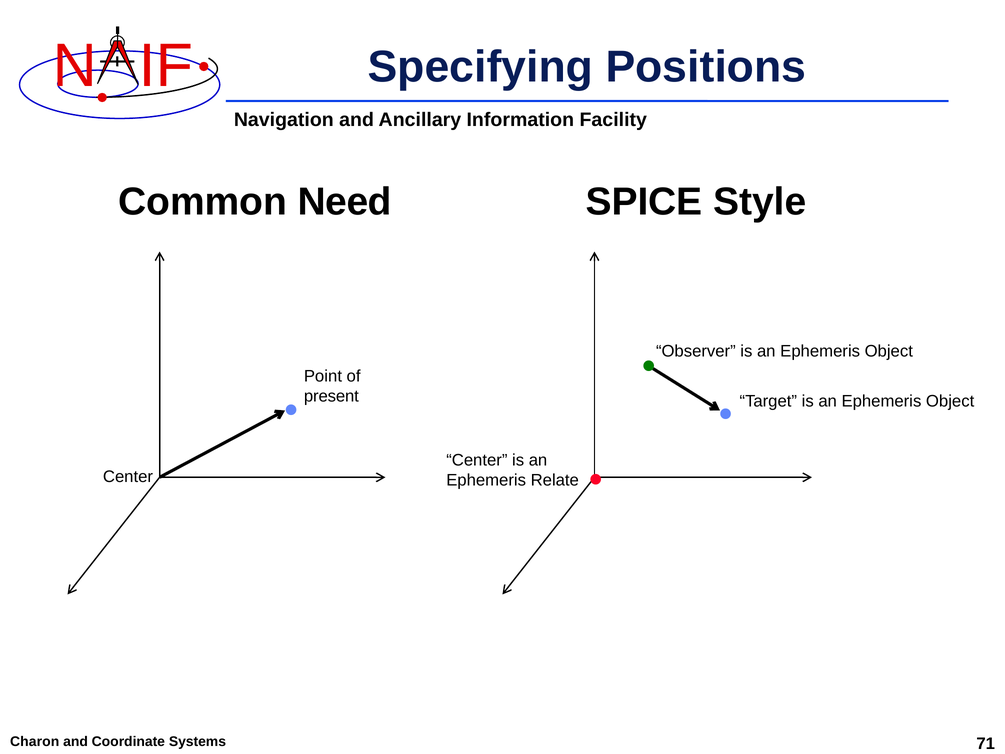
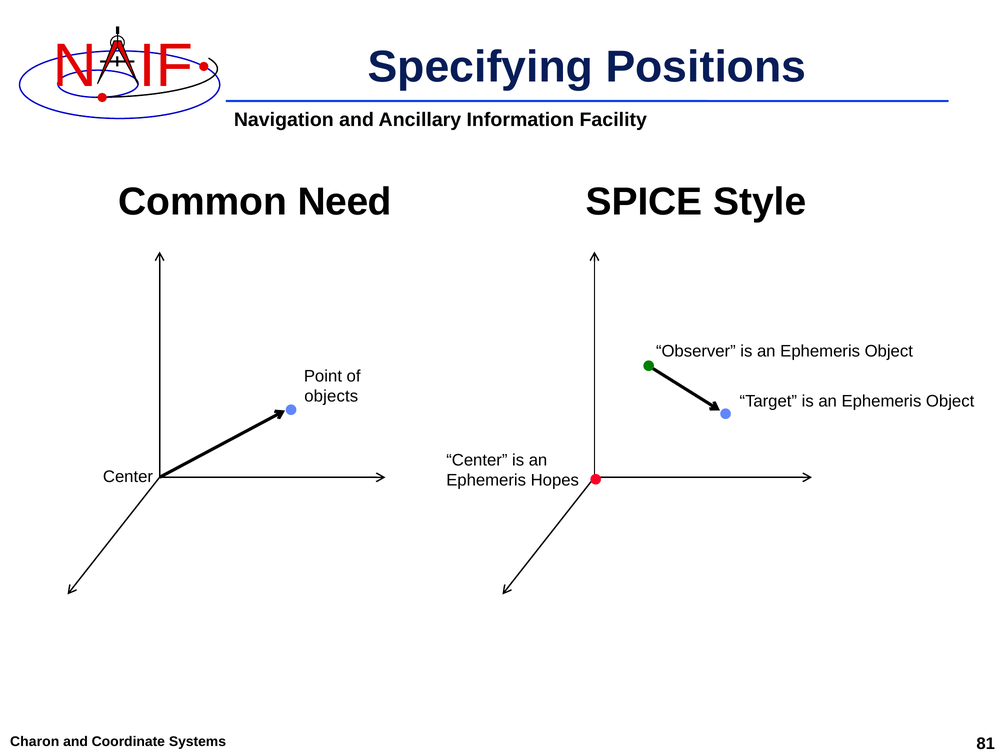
present: present -> objects
Relate: Relate -> Hopes
71: 71 -> 81
